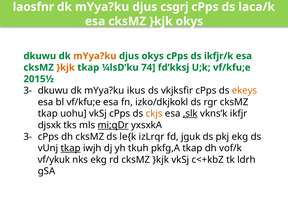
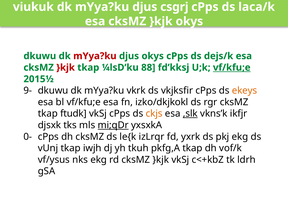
laosfnr: laosfnr -> viukuk
mYya?ku at (95, 56) colour: orange -> red
ikfjr/k: ikfjr/k -> dejs/k
}kjk at (66, 68) colour: orange -> red
74: 74 -> 88
vf/kfu;e at (232, 68) underline: none -> present
3- at (28, 91): 3- -> 9-
ikus: ikus -> vkrk
uohu: uohu -> ftudk
3- at (28, 137): 3- -> 0-
jguk: jguk -> yxrk
tkap at (71, 148) underline: present -> none
vf/ykuk: vf/ykuk -> vf/ysus
